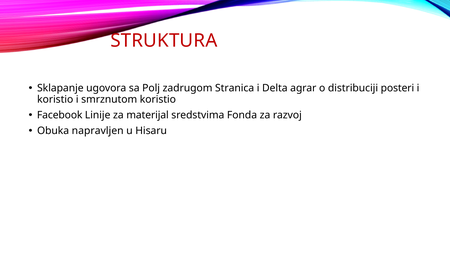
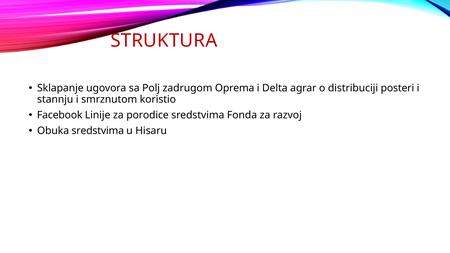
Stranica: Stranica -> Oprema
koristio at (55, 99): koristio -> stannju
materijal: materijal -> porodice
Obuka napravljen: napravljen -> sredstvima
